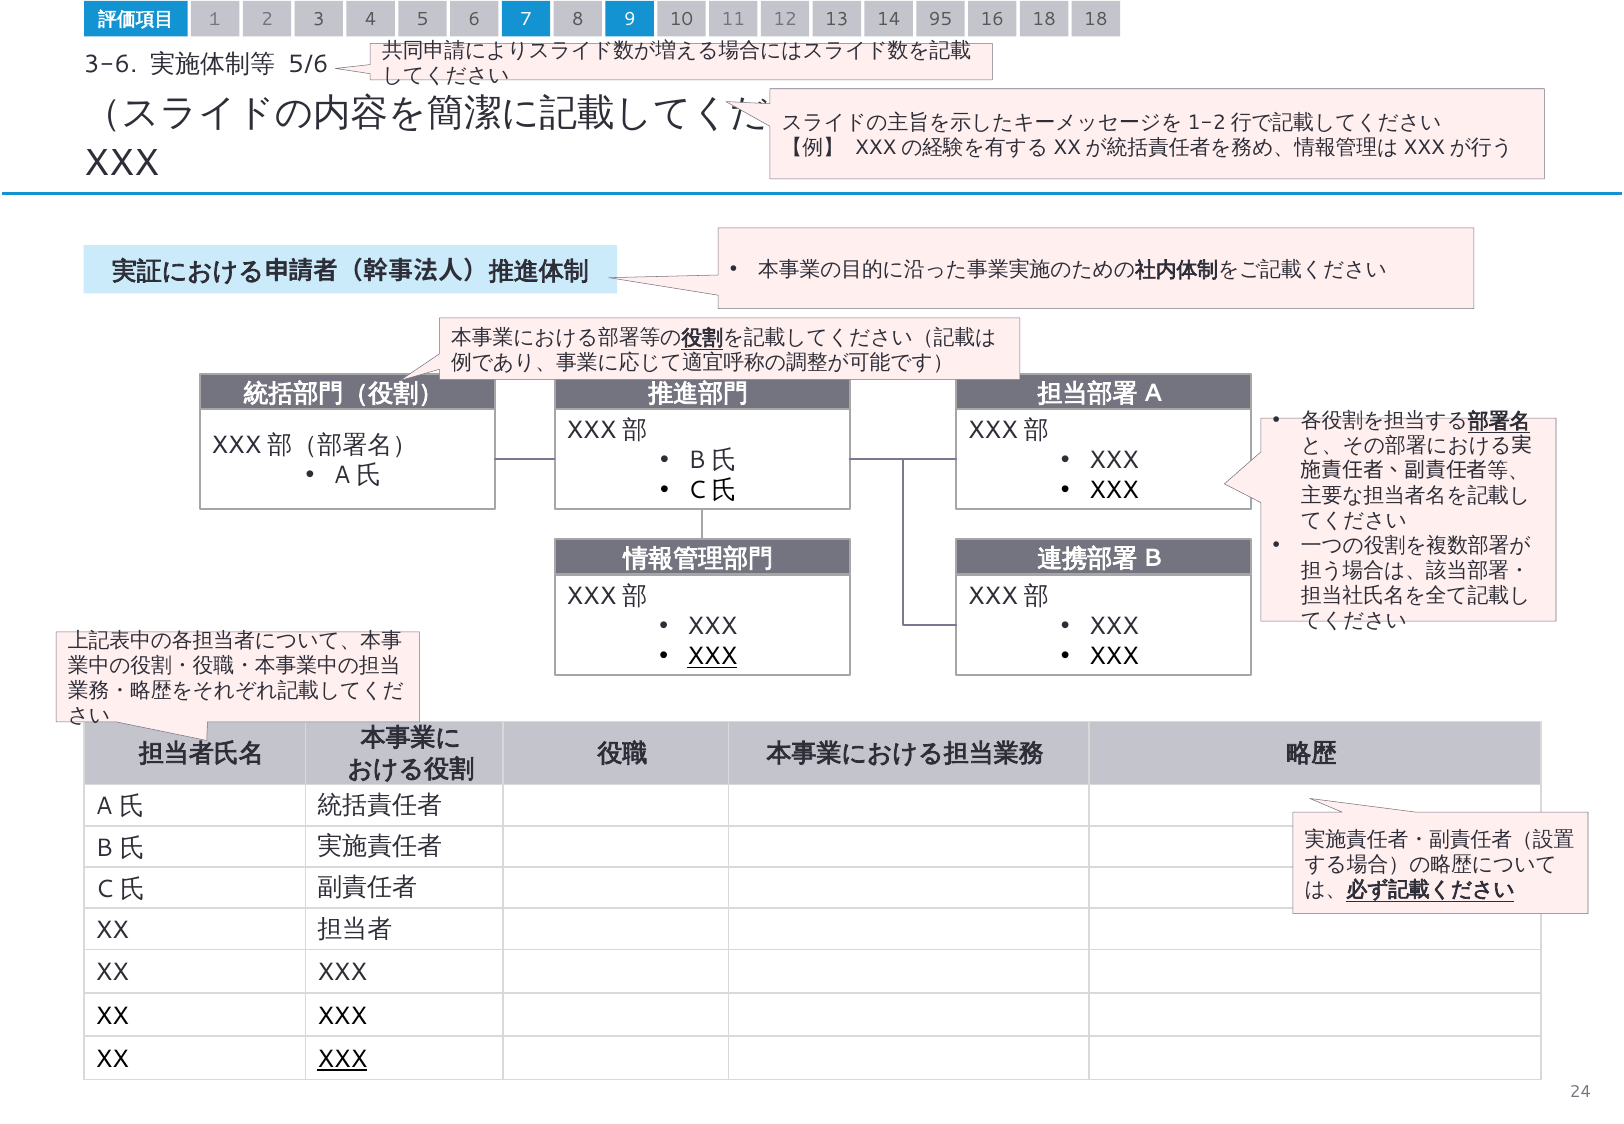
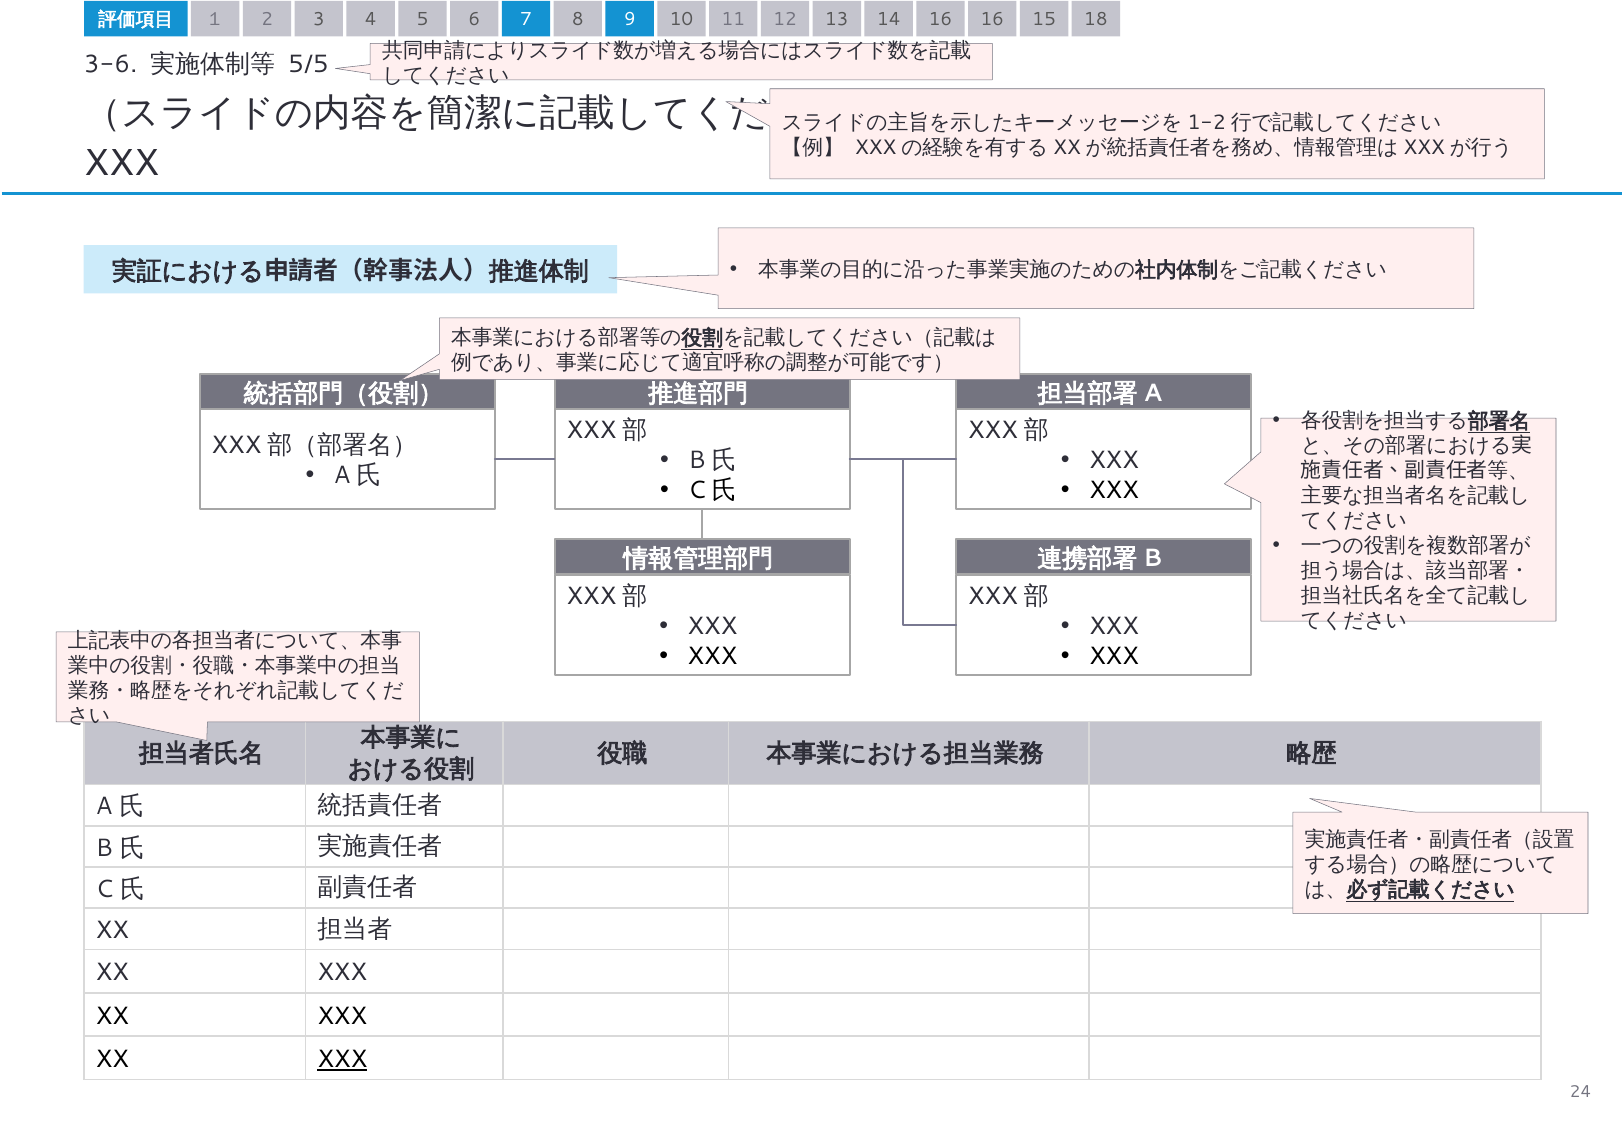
14 95: 95 -> 16
16 18: 18 -> 15
5/6: 5/6 -> 5/5
XXX at (712, 657) underline: present -> none
